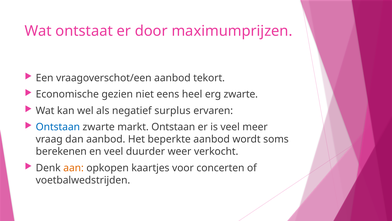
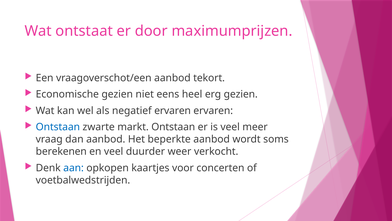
erg zwarte: zwarte -> gezien
negatief surplus: surplus -> ervaren
aan colour: orange -> blue
